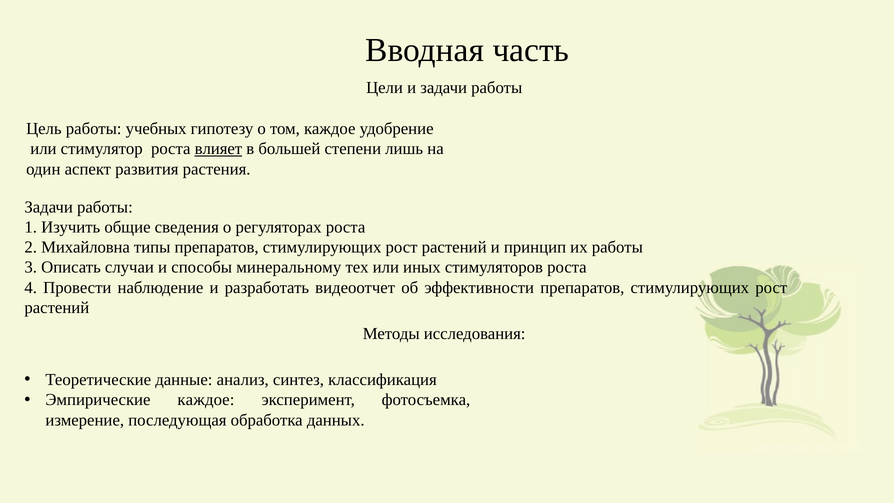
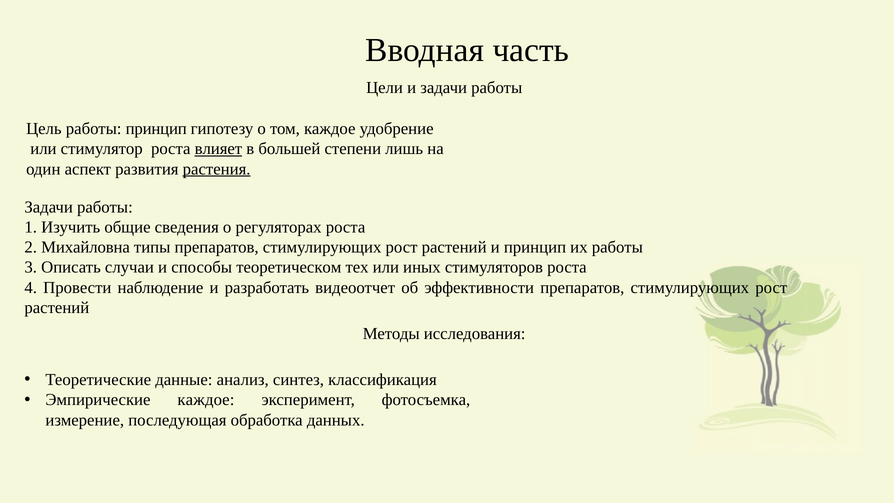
работы учебных: учебных -> принцип
растения underline: none -> present
минеральному: минеральному -> теоретическом
